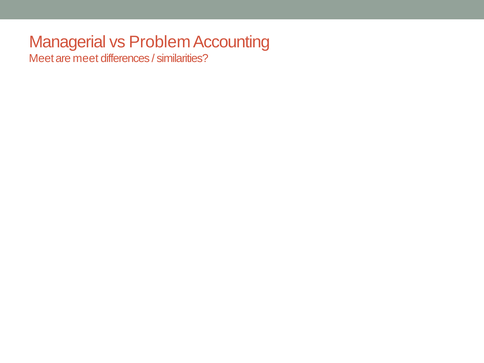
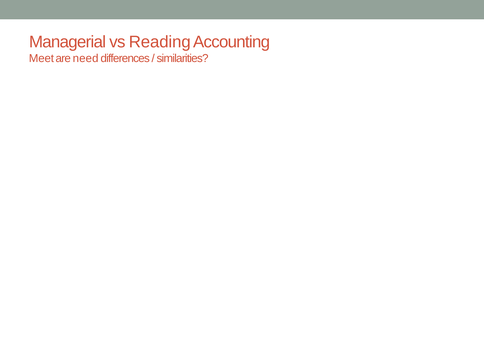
Problem: Problem -> Reading
are meet: meet -> need
